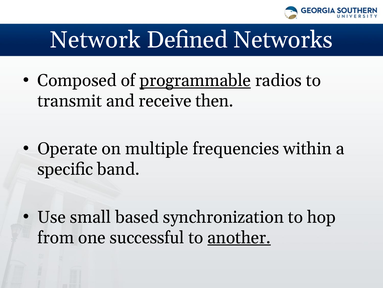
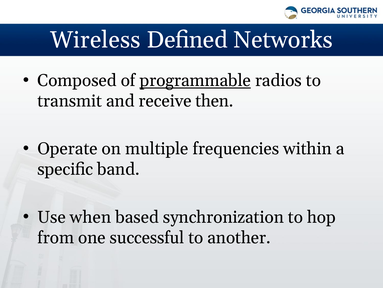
Network: Network -> Wireless
small: small -> when
another underline: present -> none
